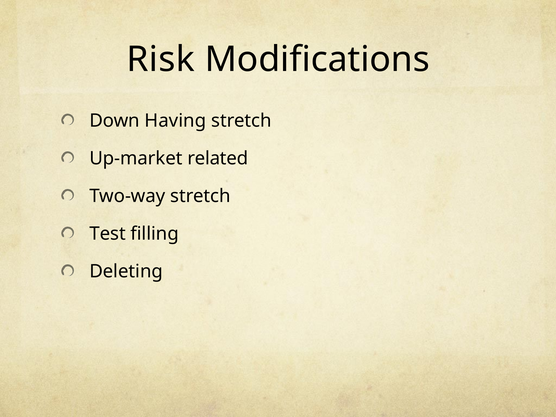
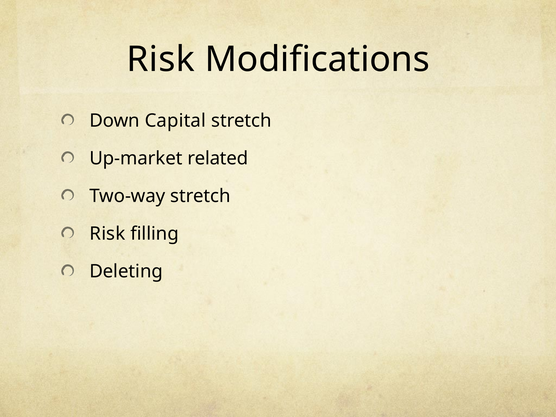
Having: Having -> Capital
Test at (108, 234): Test -> Risk
